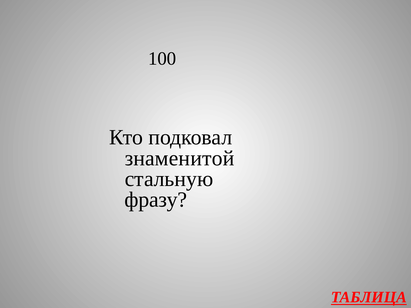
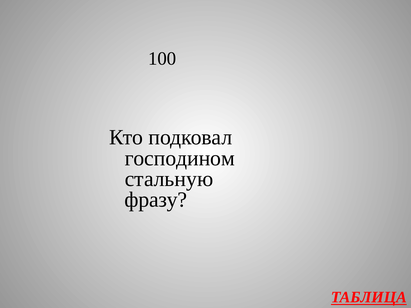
знаменитой: знаменитой -> господином
